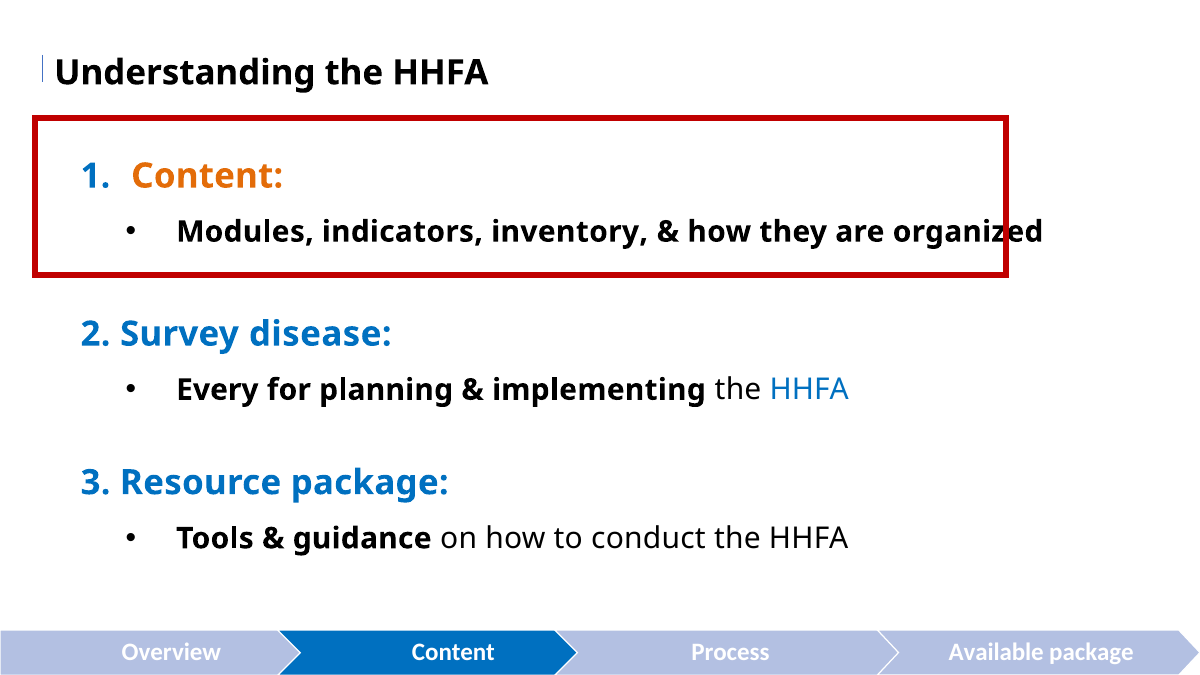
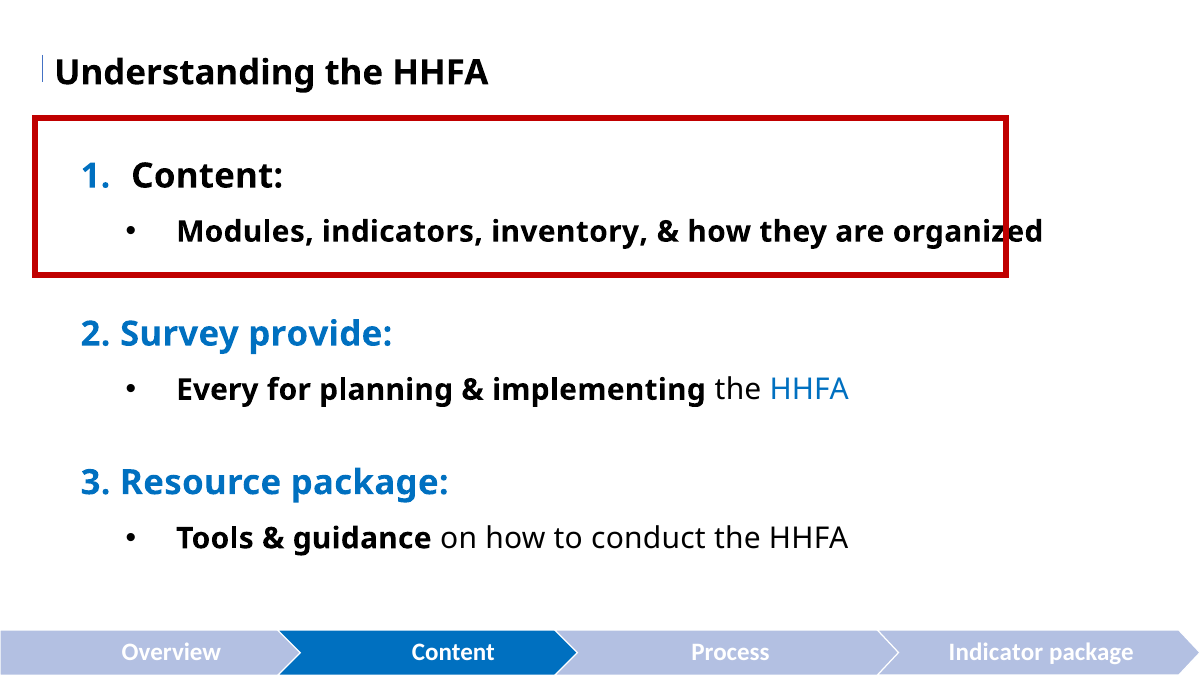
Content at (207, 176) colour: orange -> black
disease: disease -> provide
Available: Available -> Indicator
